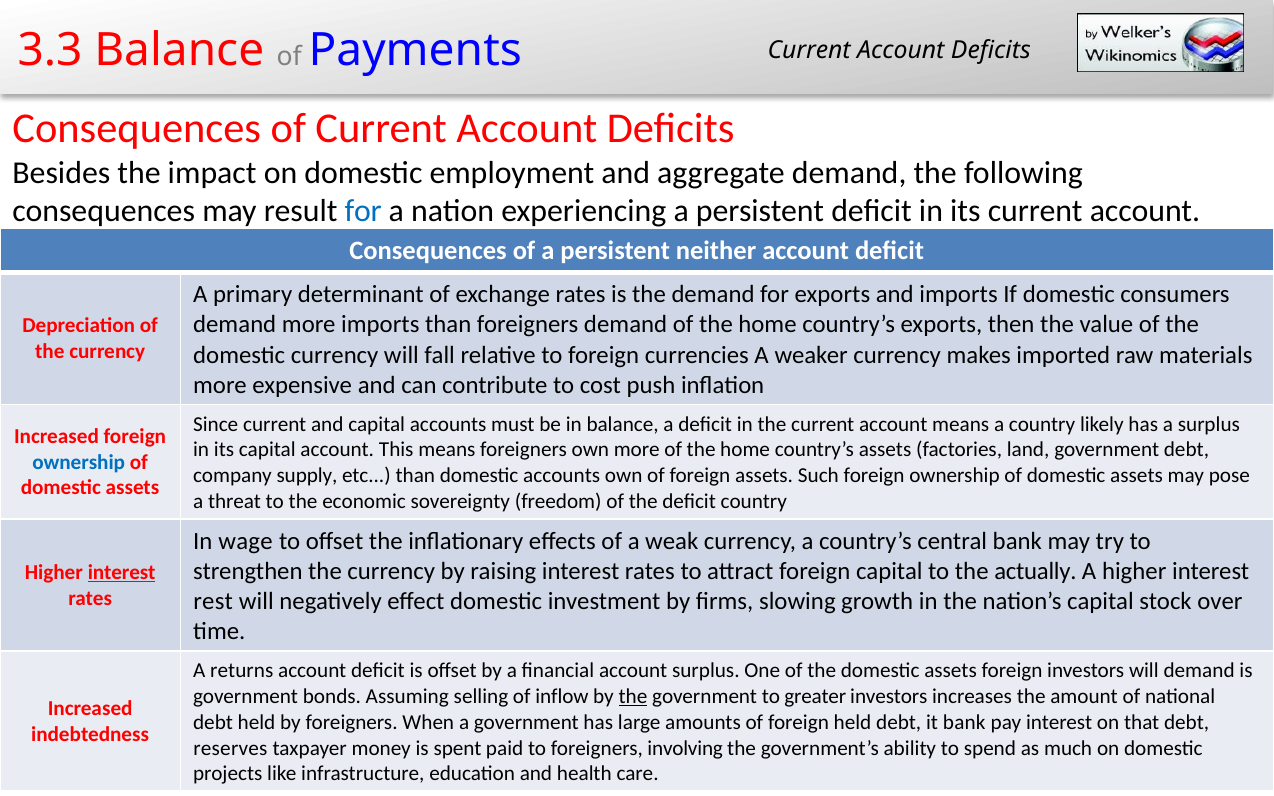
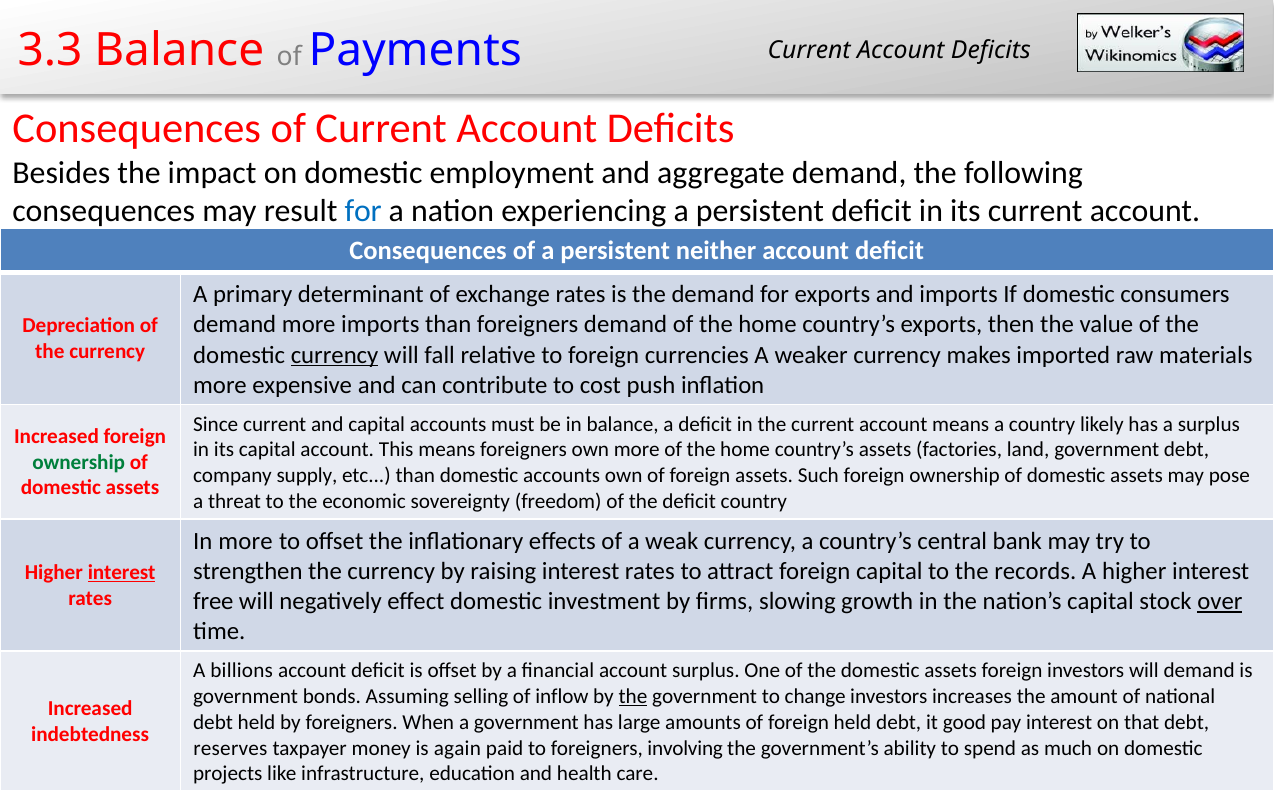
currency at (335, 355) underline: none -> present
ownership at (79, 462) colour: blue -> green
In wage: wage -> more
actually: actually -> records
rest: rest -> free
over underline: none -> present
returns: returns -> billions
greater: greater -> change
it bank: bank -> good
spent: spent -> again
